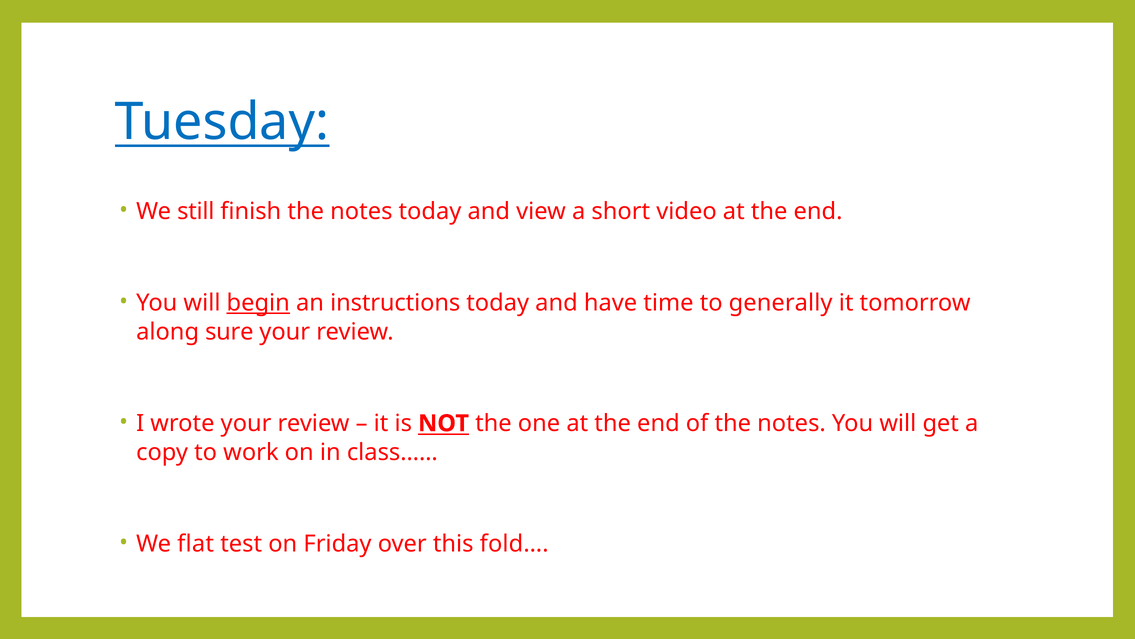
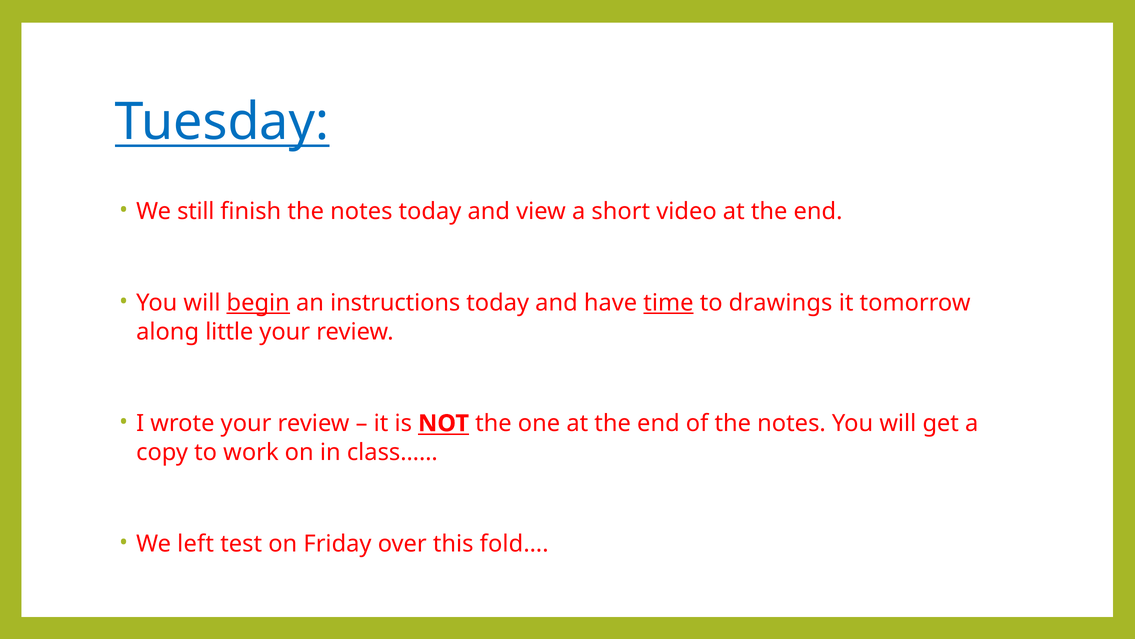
time underline: none -> present
generally: generally -> drawings
sure: sure -> little
flat: flat -> left
